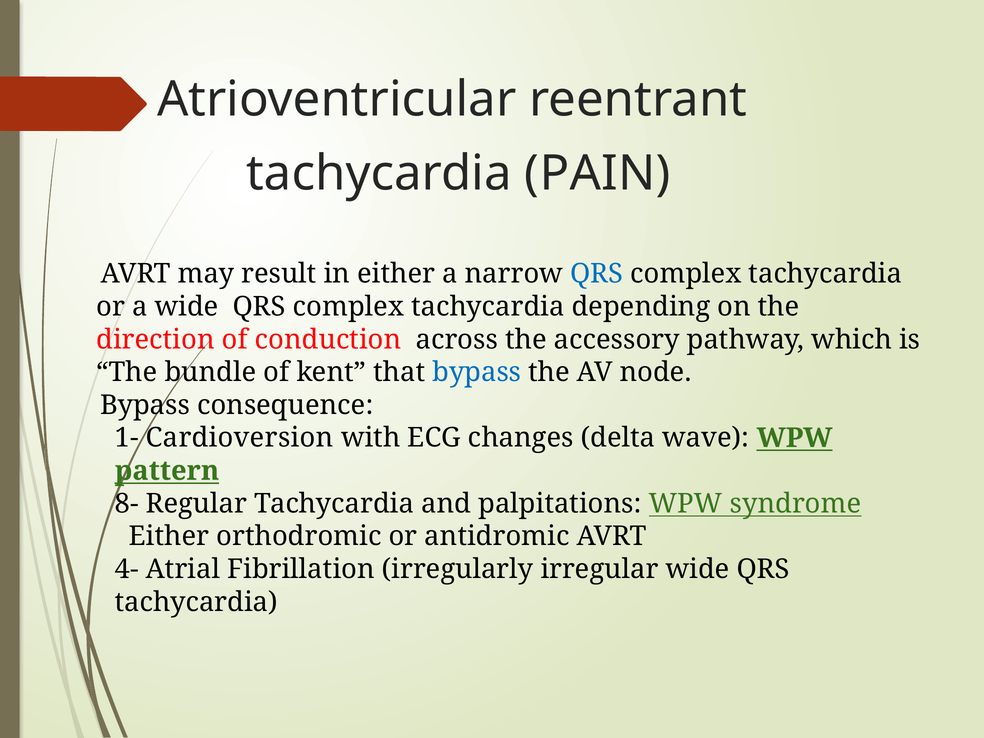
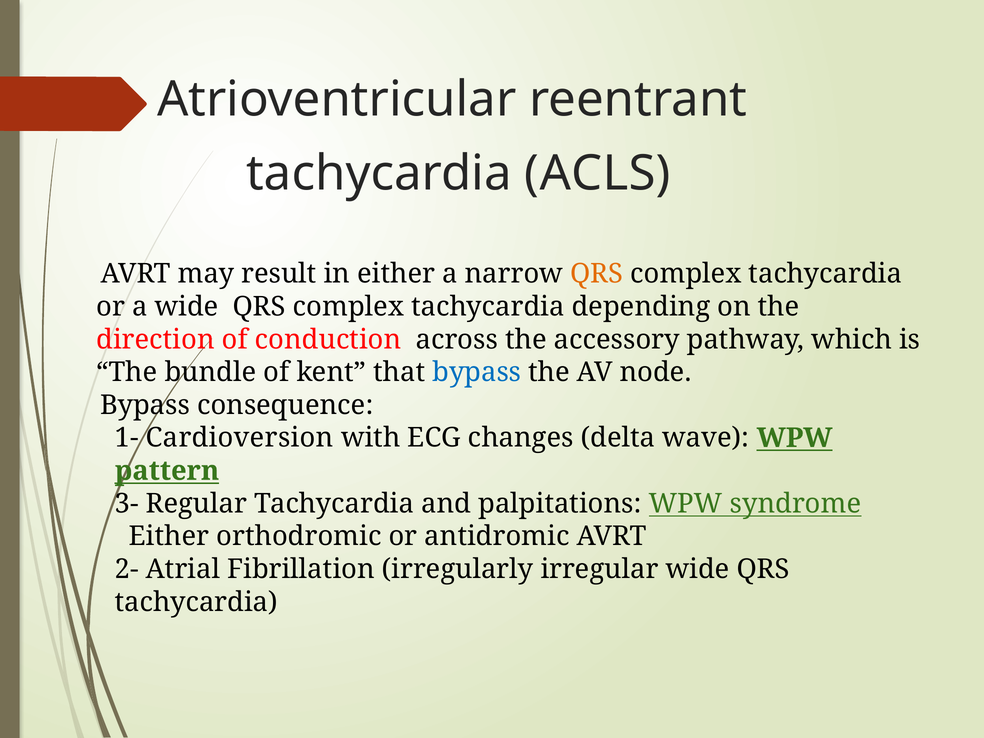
PAIN: PAIN -> ACLS
QRS at (597, 274) colour: blue -> orange
8-: 8- -> 3-
4-: 4- -> 2-
